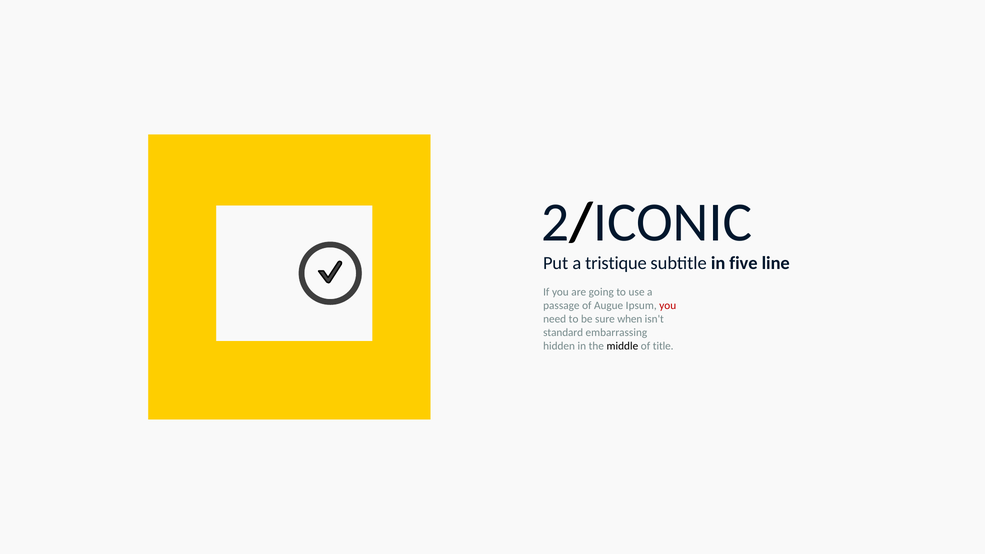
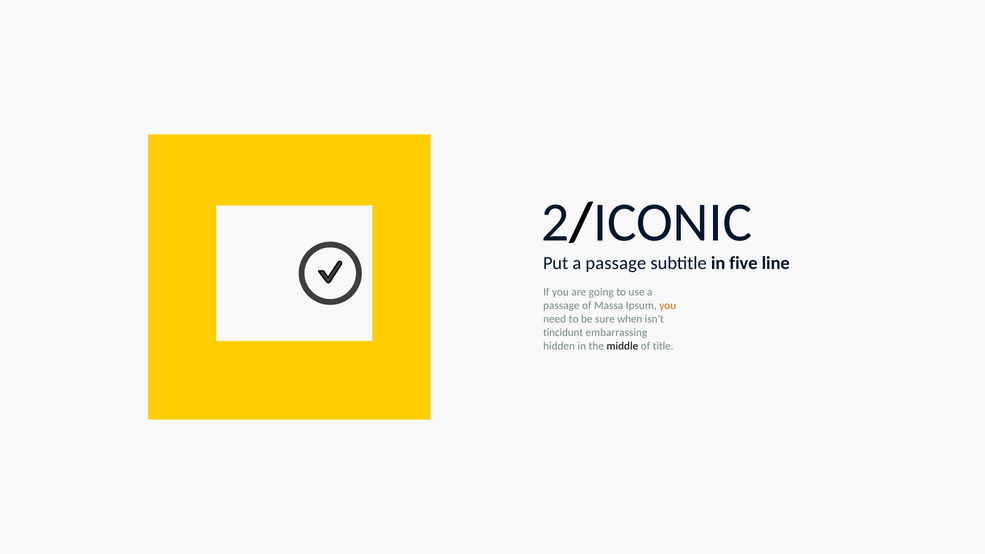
Put a tristique: tristique -> passage
Augue: Augue -> Massa
you at (668, 306) colour: red -> orange
standard: standard -> tincidunt
